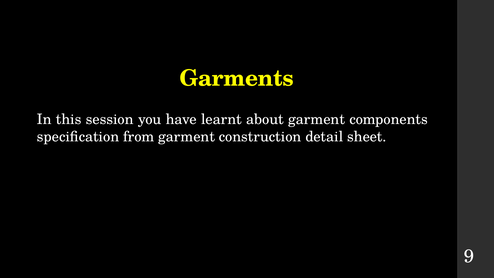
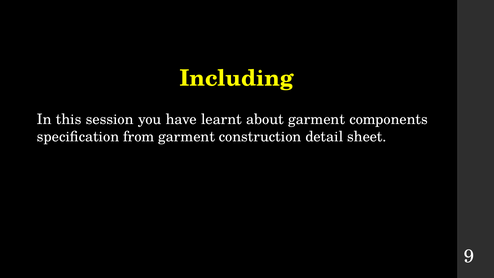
Garments: Garments -> Including
